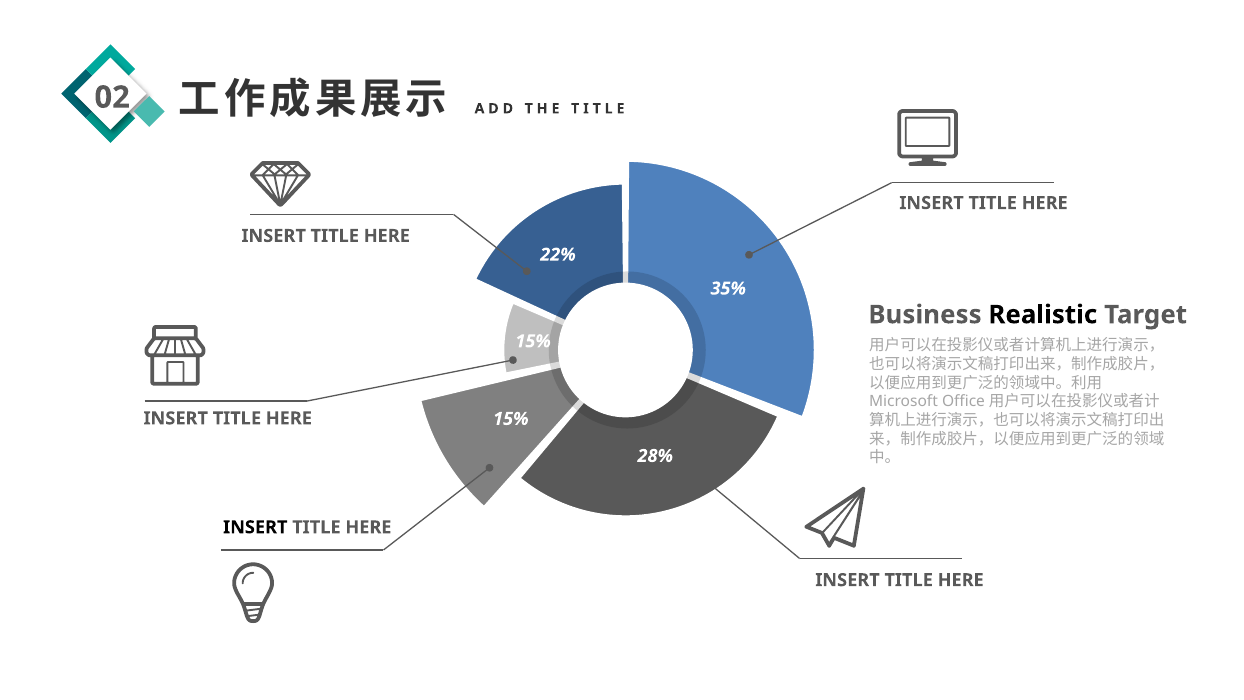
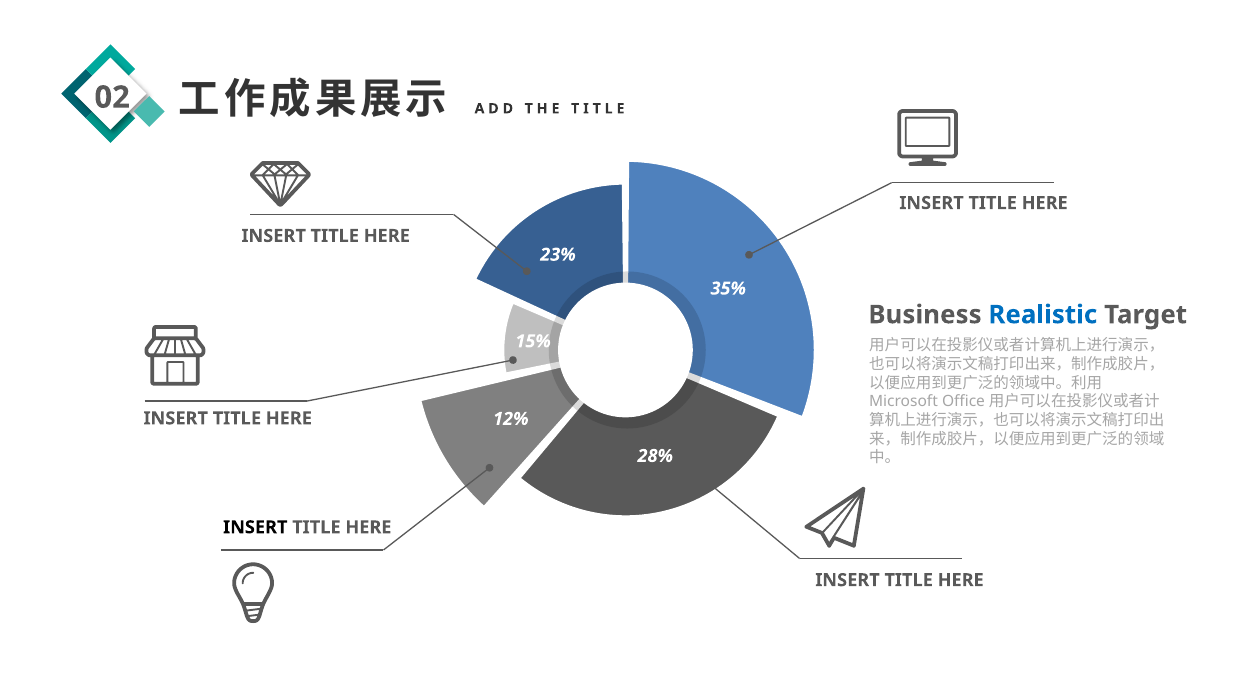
22%: 22% -> 23%
Realistic colour: black -> blue
15% at (511, 419): 15% -> 12%
